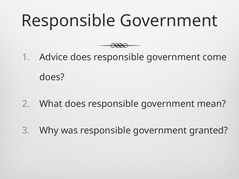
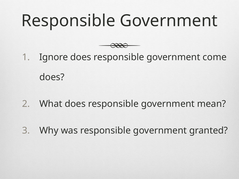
Advice: Advice -> Ignore
